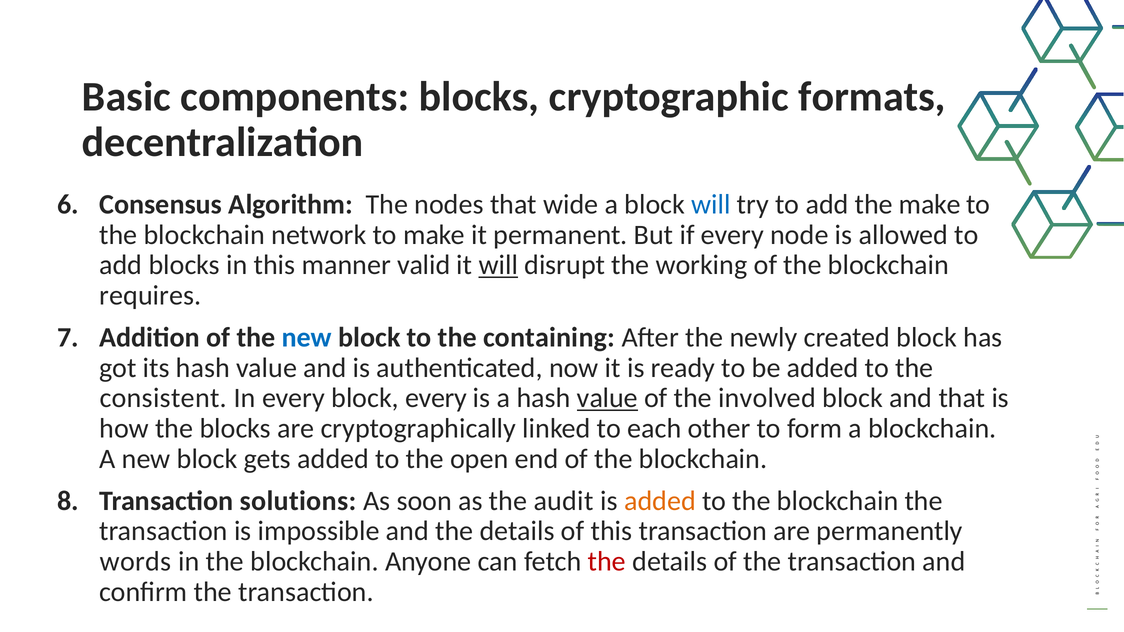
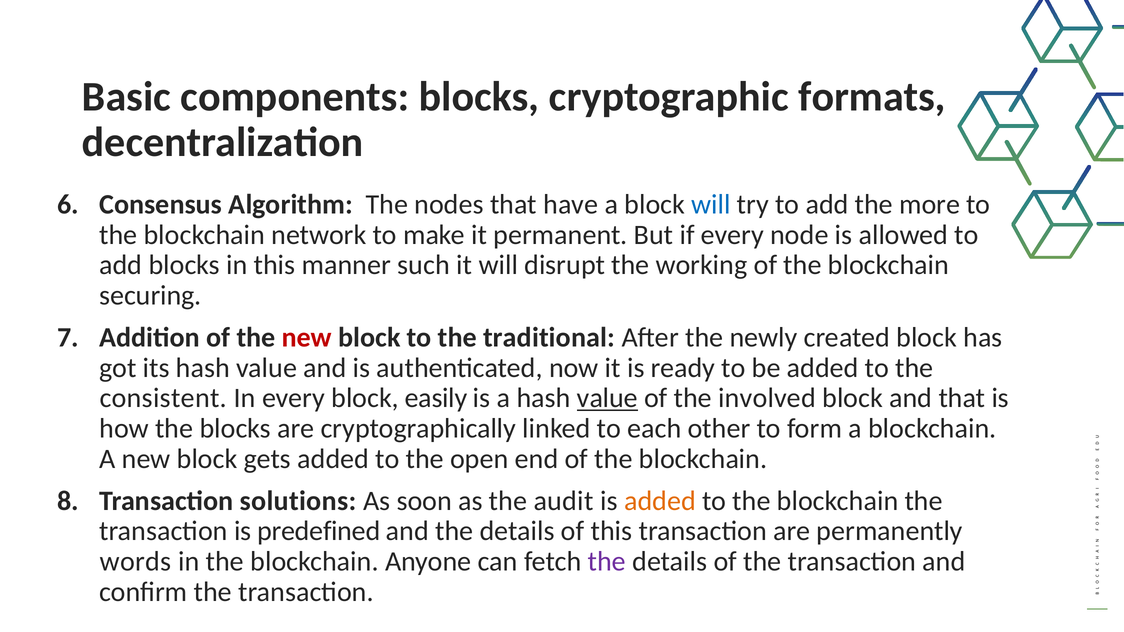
wide: wide -> have
the make: make -> more
valid: valid -> such
will at (498, 265) underline: present -> none
requires: requires -> securing
new at (307, 338) colour: blue -> red
containing: containing -> traditional
block every: every -> easily
impossible: impossible -> predefined
the at (607, 562) colour: red -> purple
